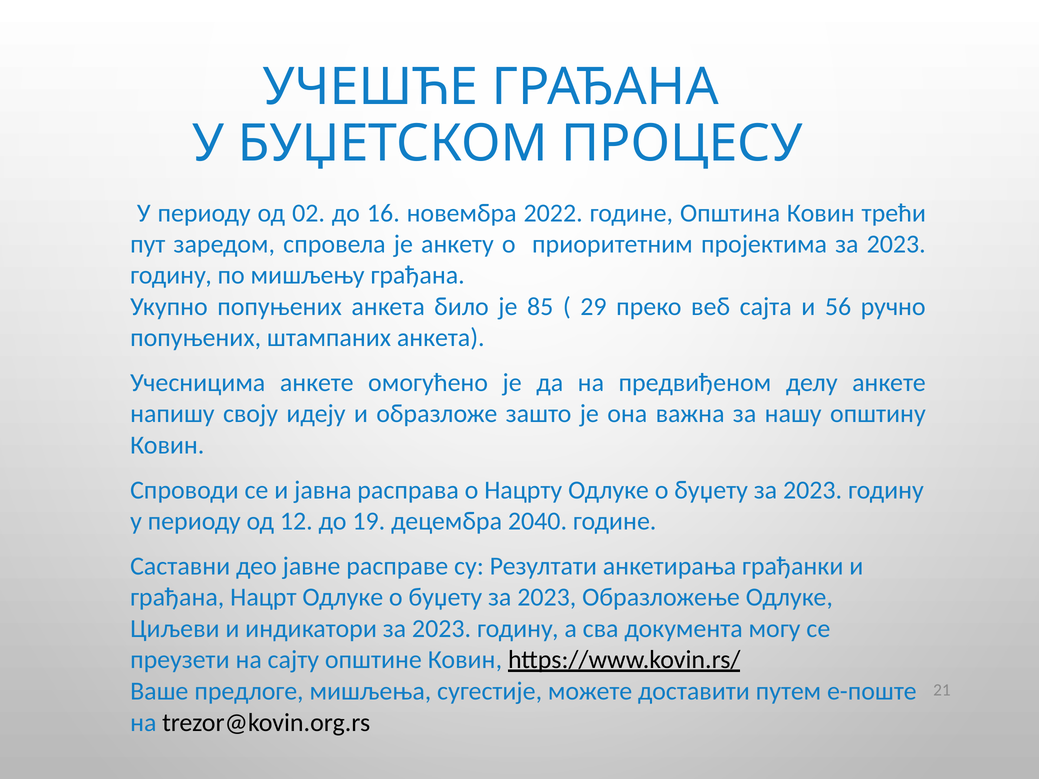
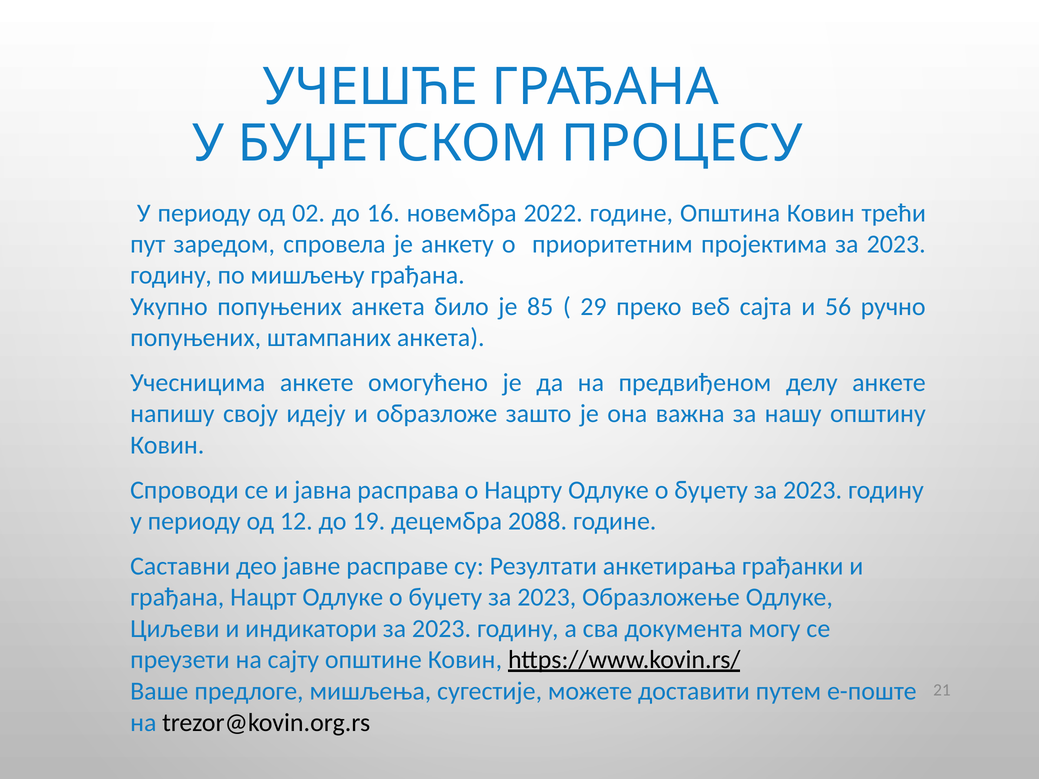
2040: 2040 -> 2088
